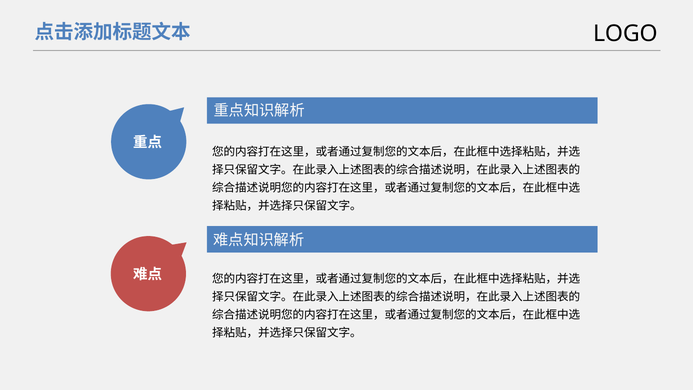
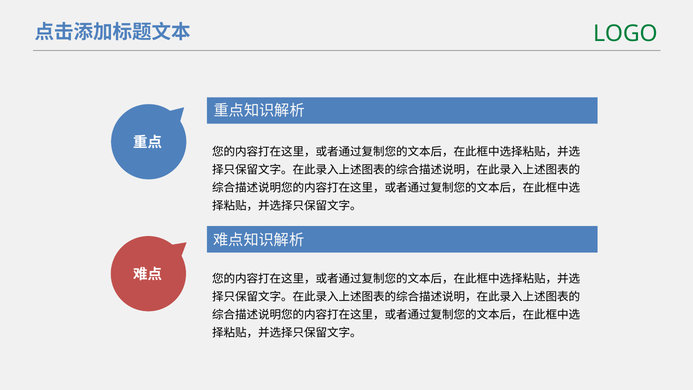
LOGO colour: black -> green
